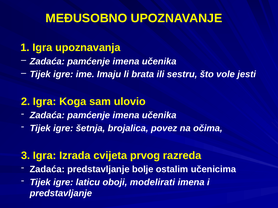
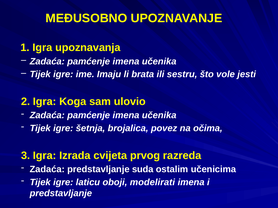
bolje: bolje -> suda
